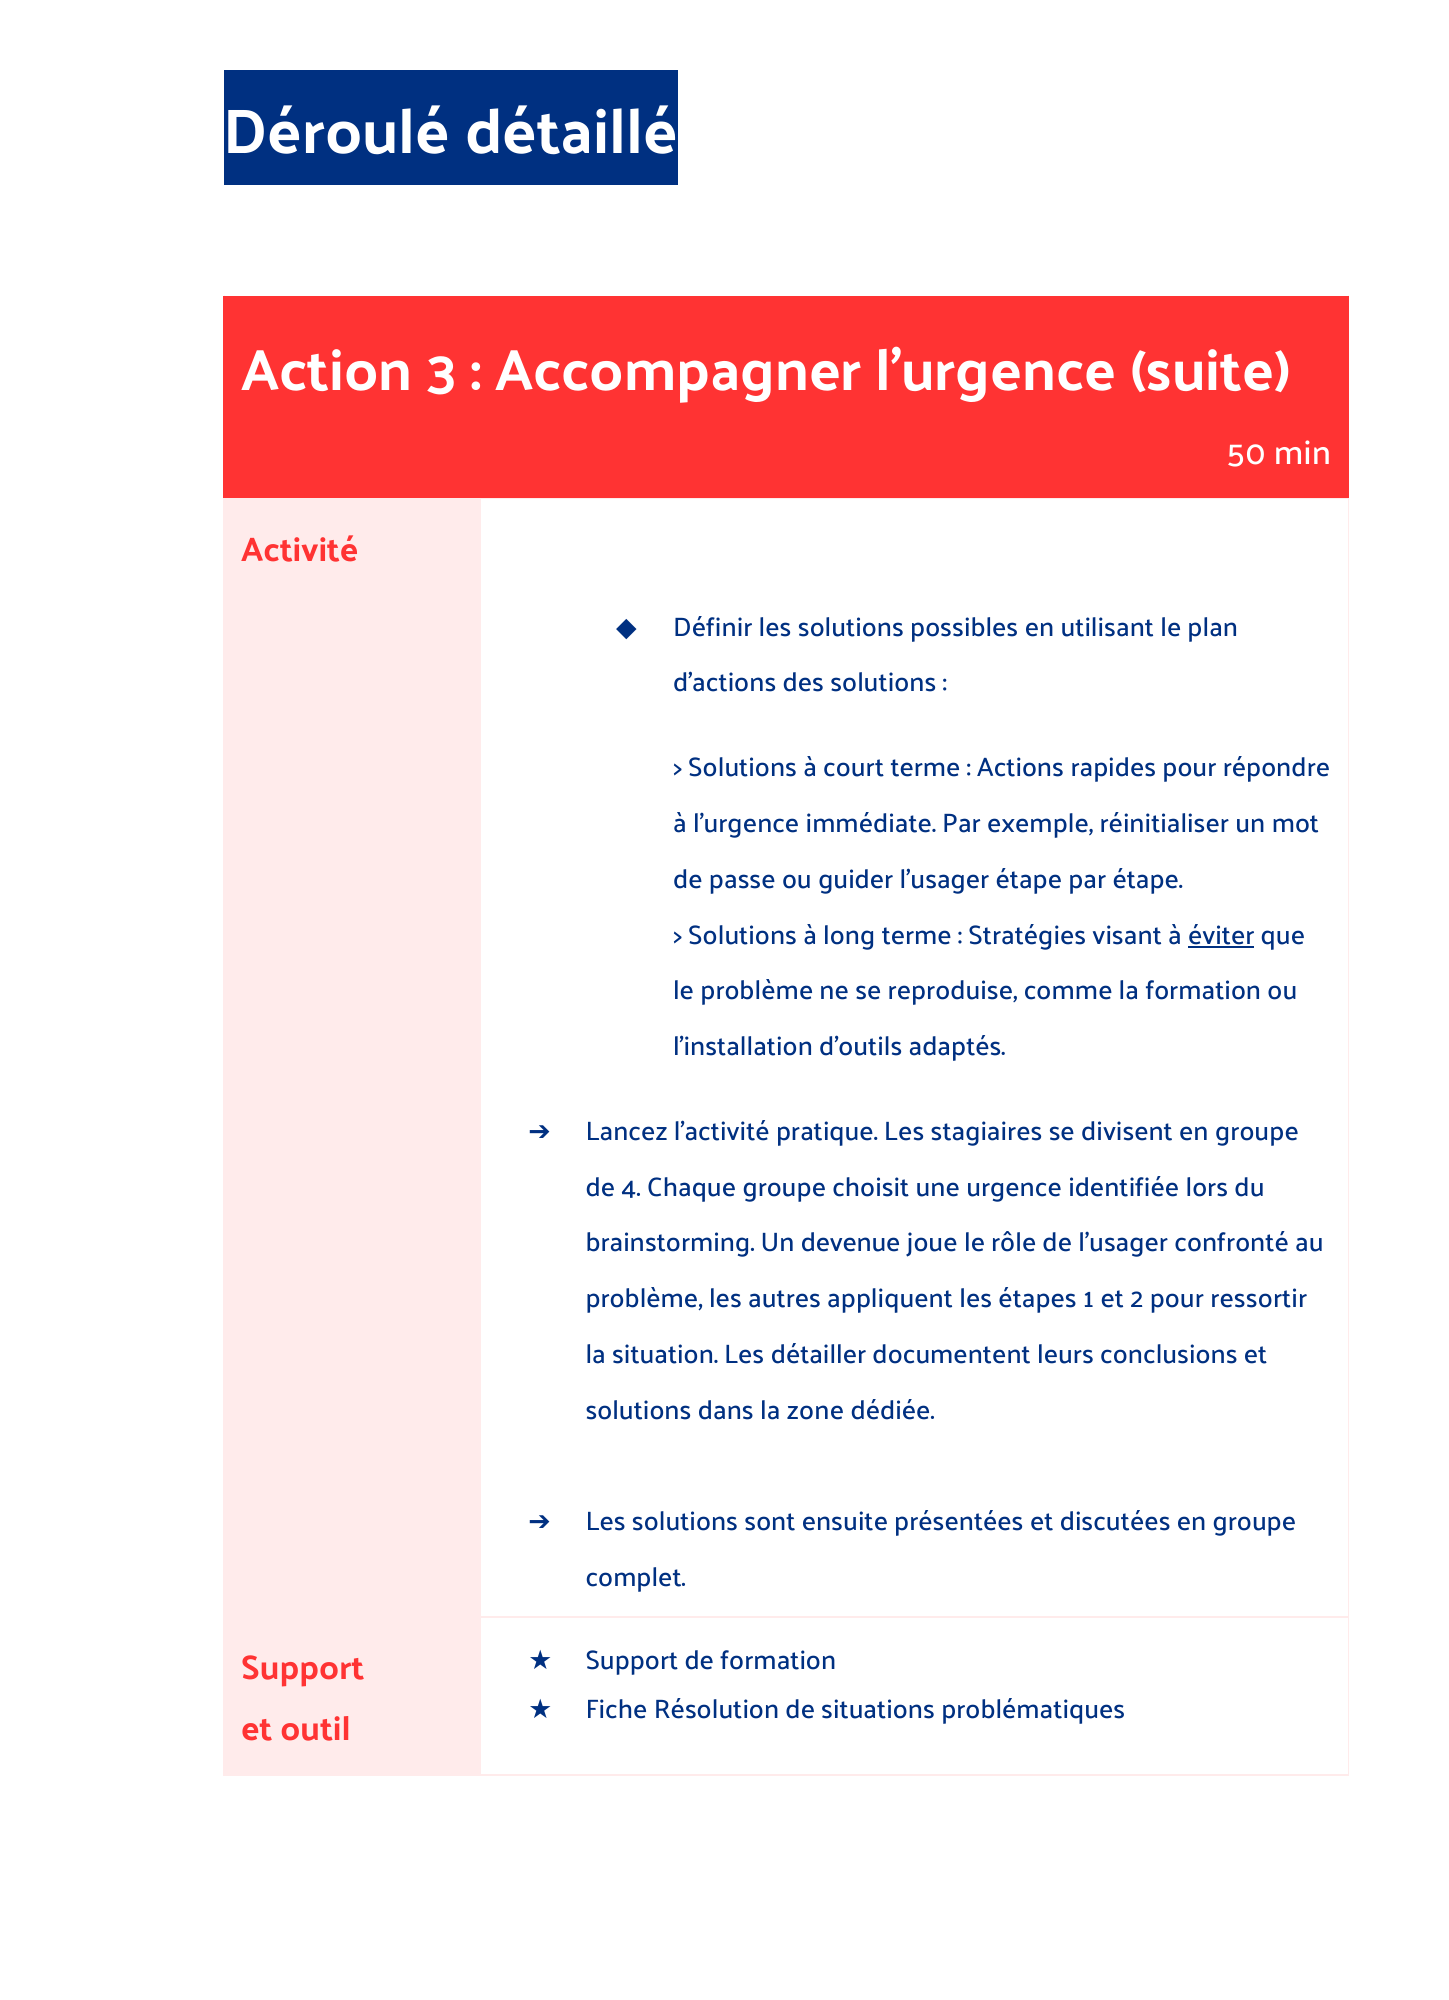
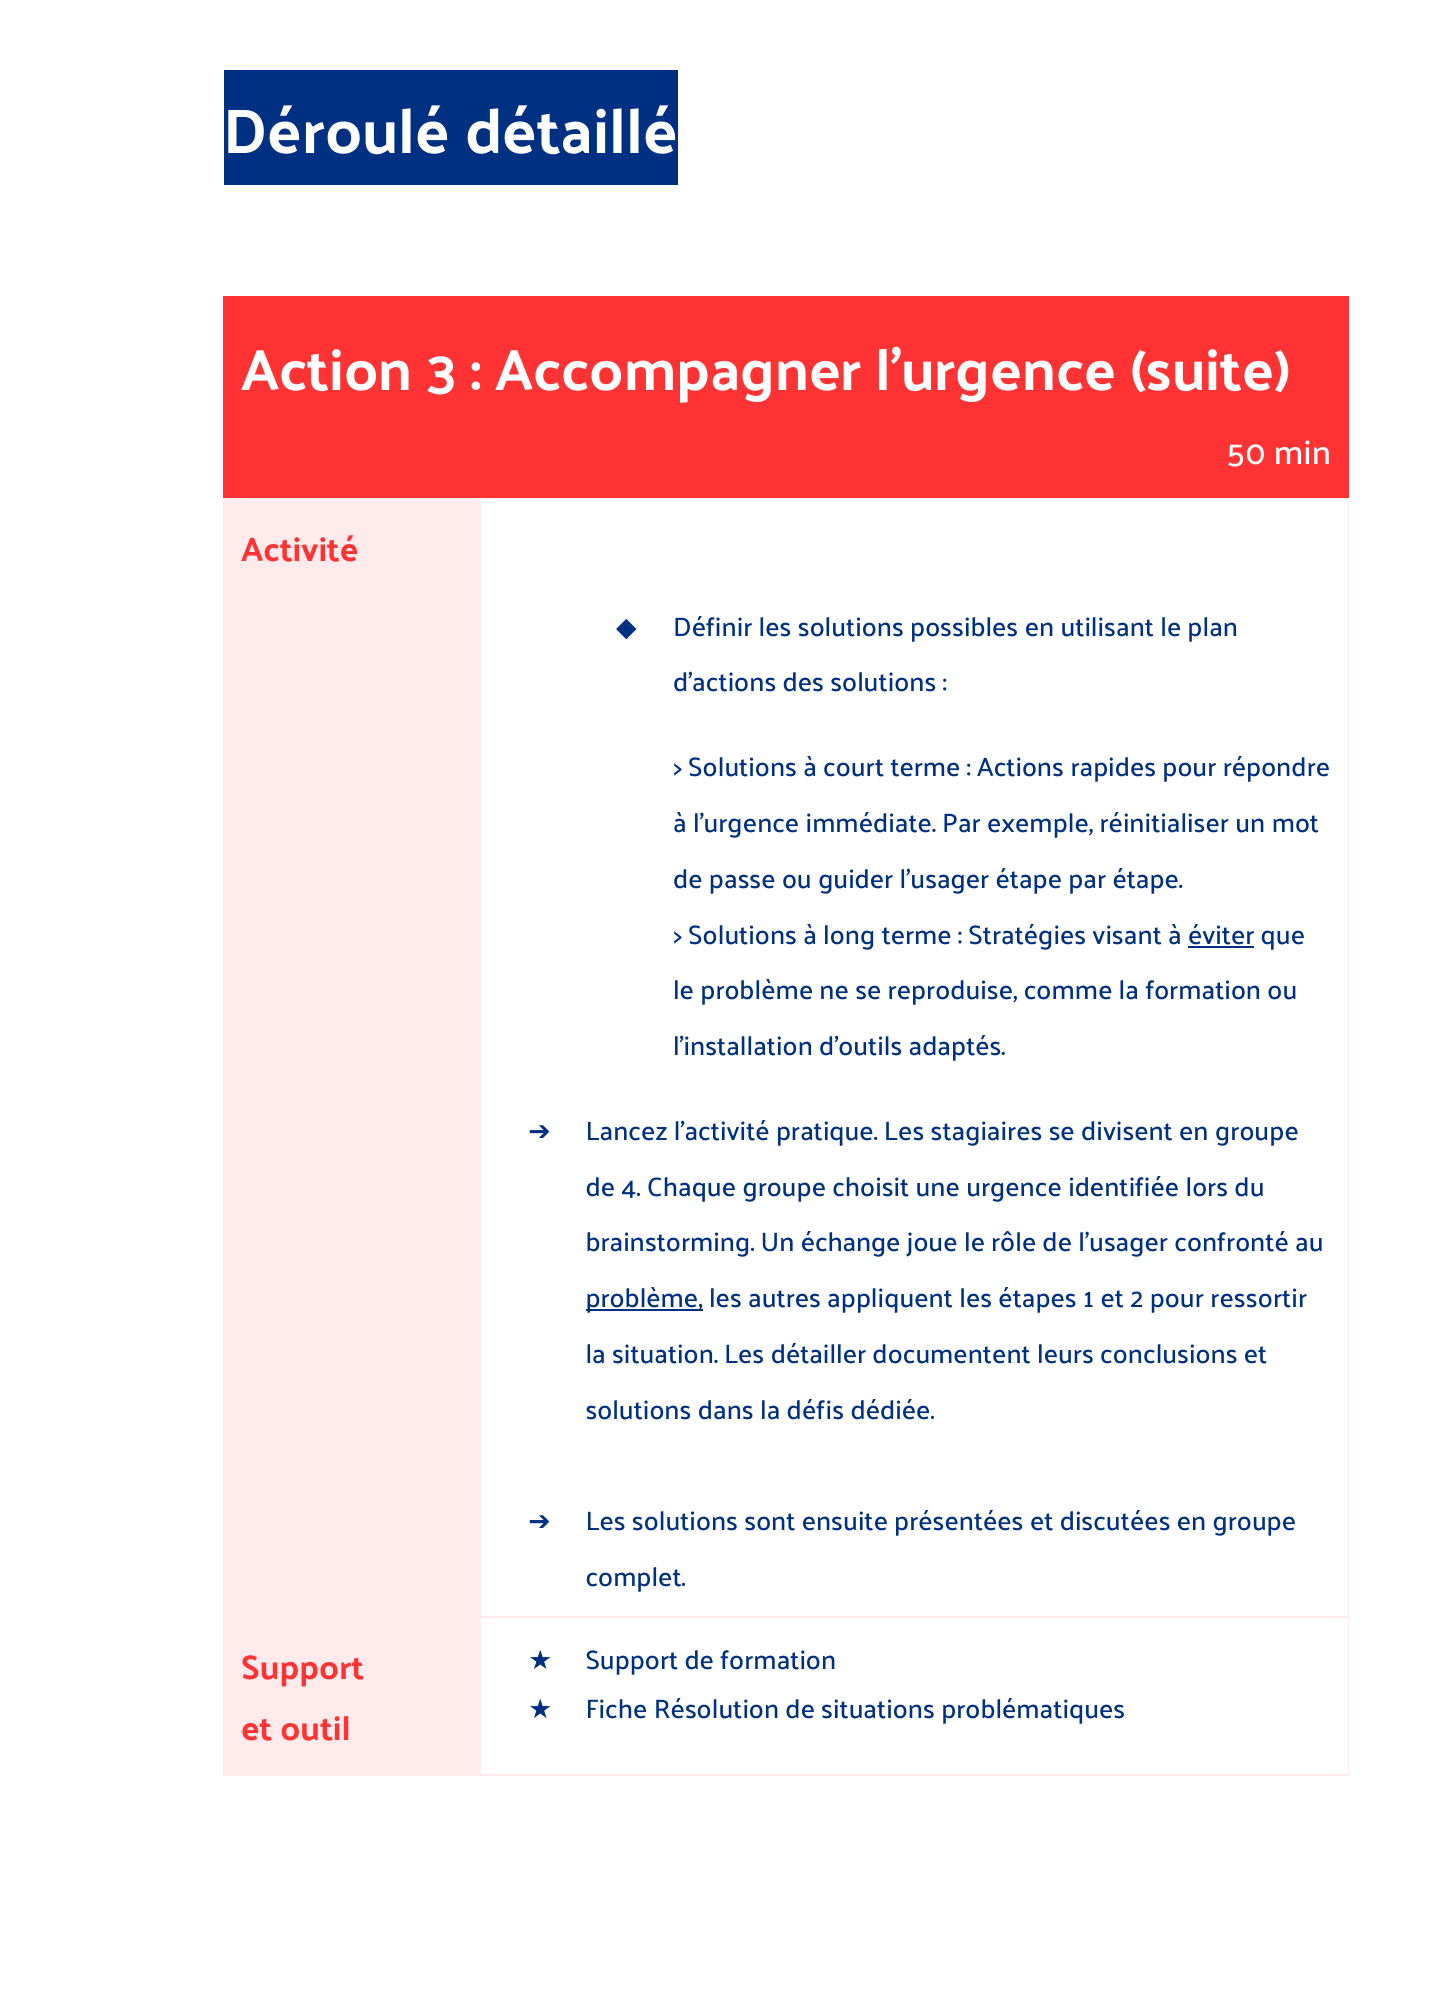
devenue: devenue -> échange
problème at (644, 1299) underline: none -> present
zone: zone -> défis
